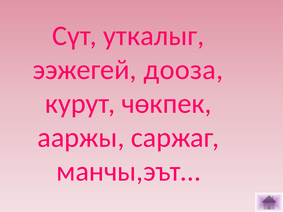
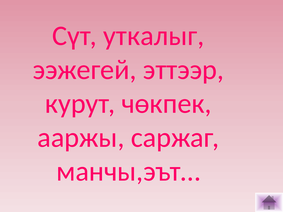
дооза: дооза -> эттээр
